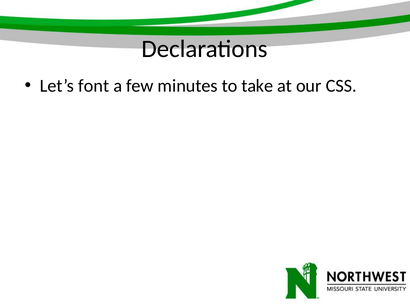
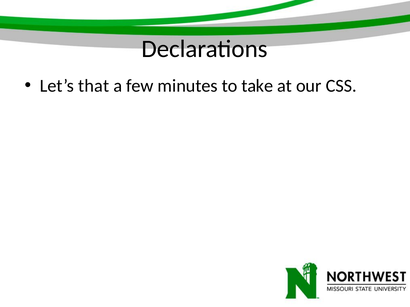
font: font -> that
